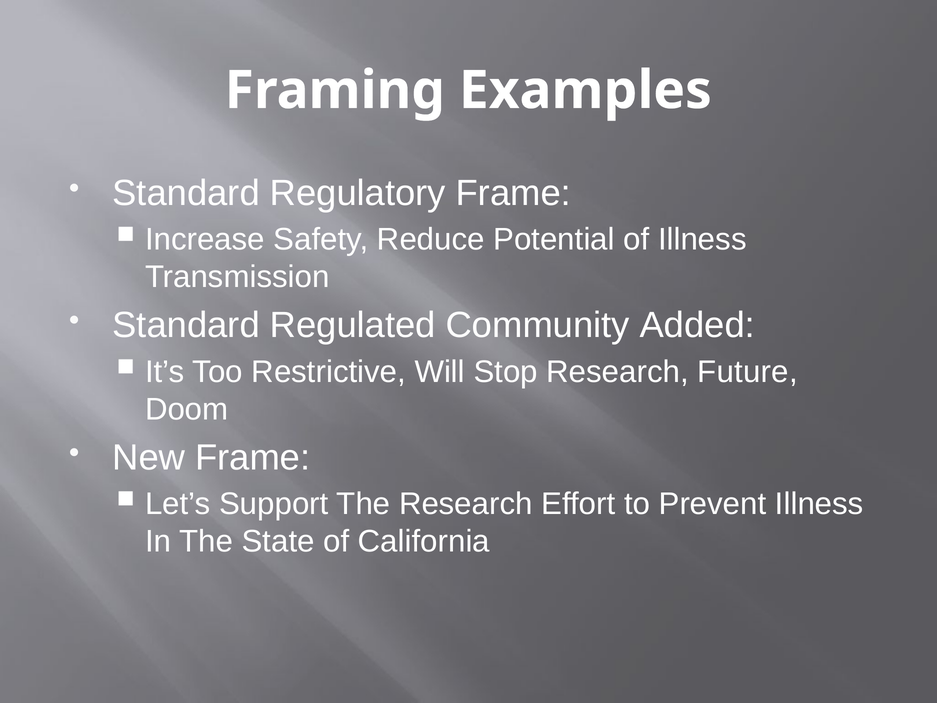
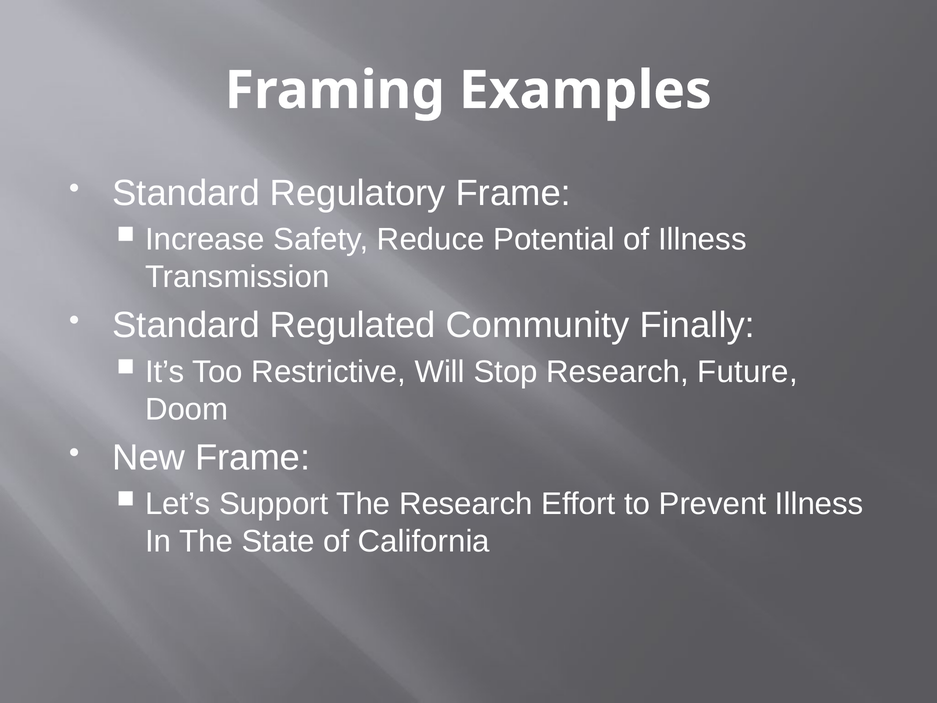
Added: Added -> Finally
